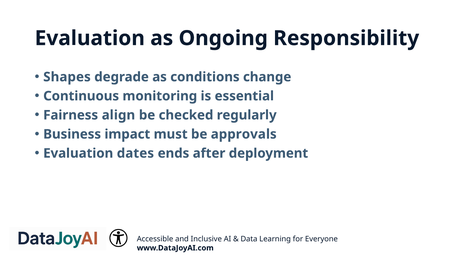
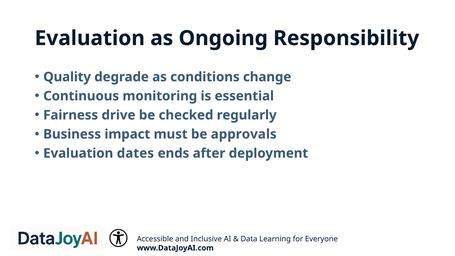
Shapes: Shapes -> Quality
align: align -> drive
